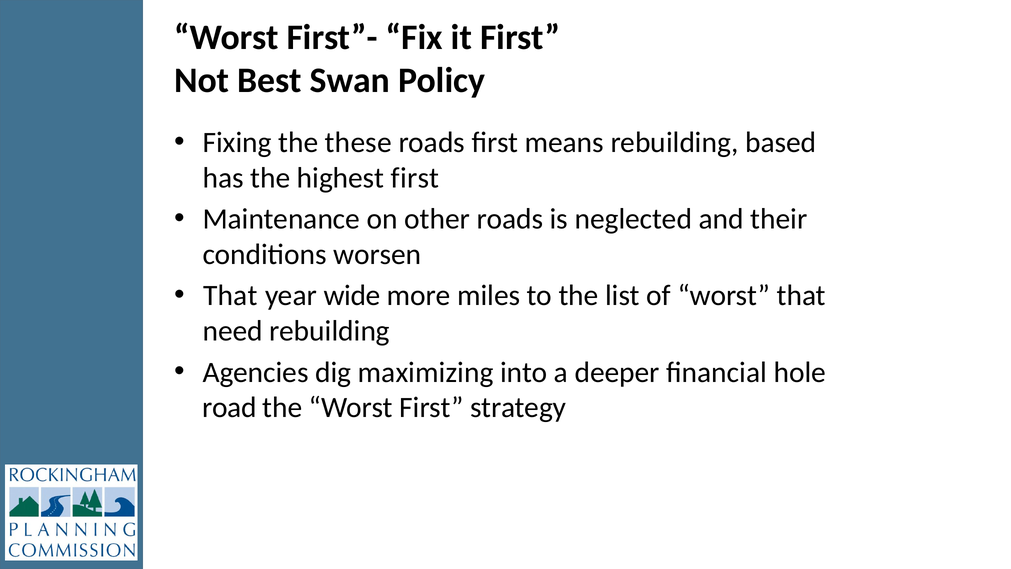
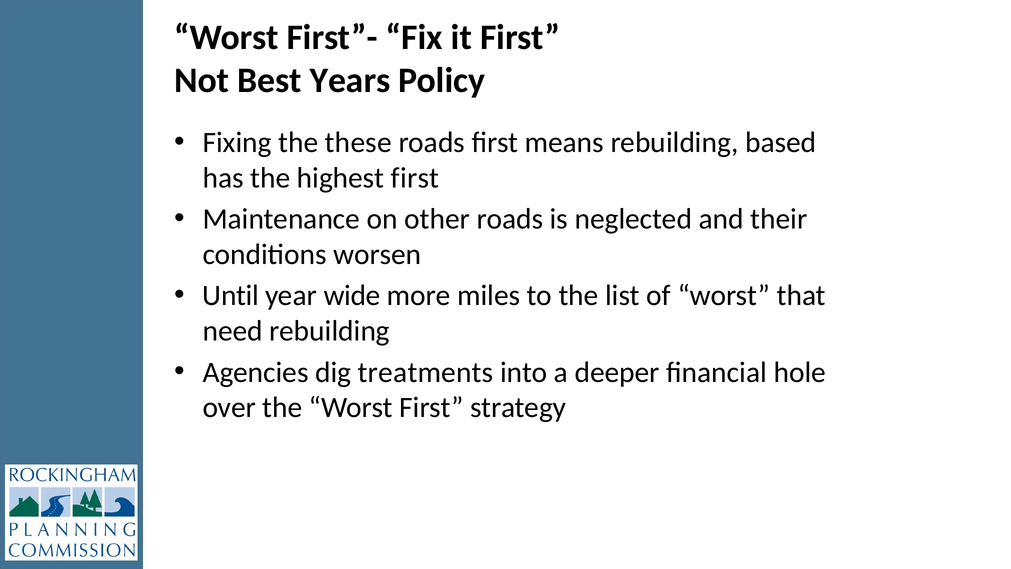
Swan: Swan -> Years
That at (230, 296): That -> Until
maximizing: maximizing -> treatments
road: road -> over
